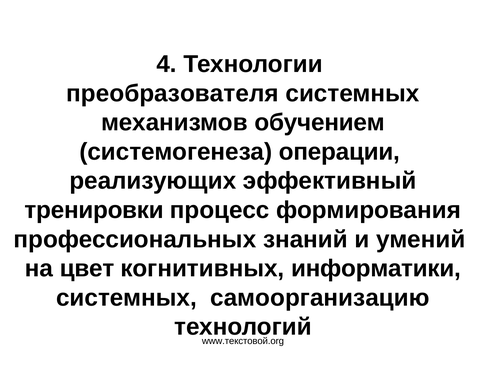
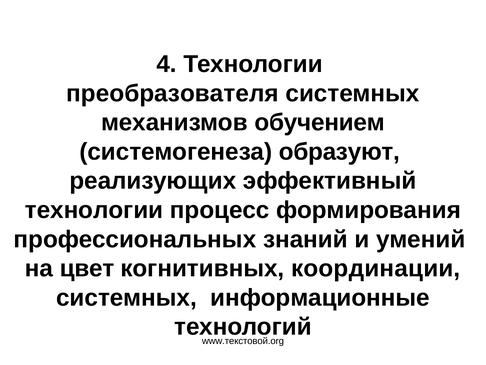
операции: операции -> образуют
тренировки at (94, 210): тренировки -> технологии
информатики: информатики -> координации
самоорганизацию: самоорганизацию -> информационные
